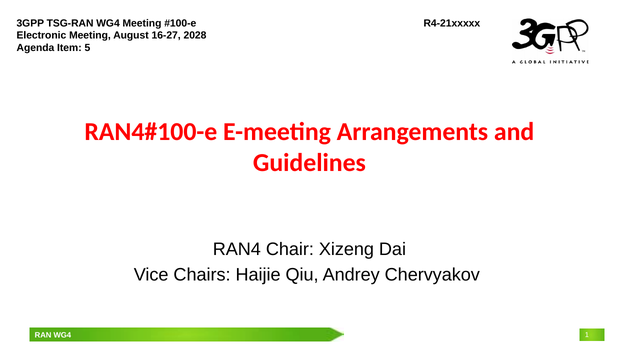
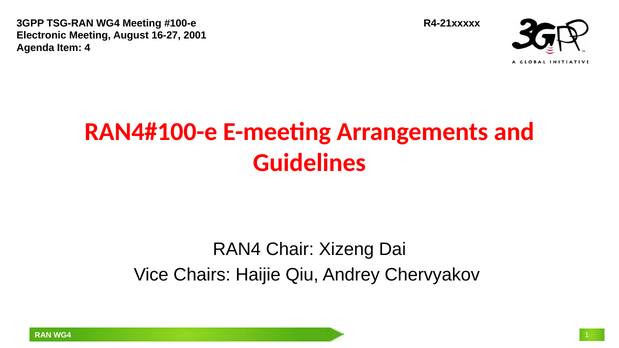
2028: 2028 -> 2001
5: 5 -> 4
